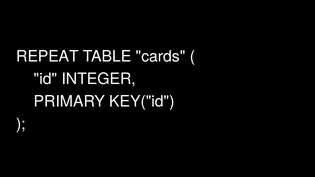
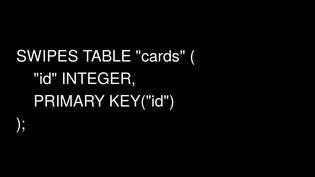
REPEAT: REPEAT -> SWIPES
